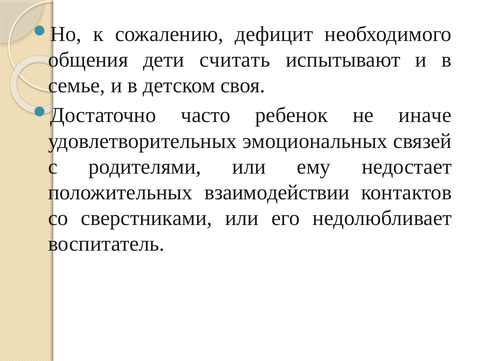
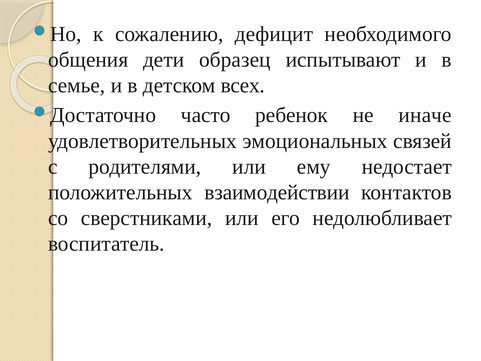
считать: считать -> образец
своя: своя -> всех
